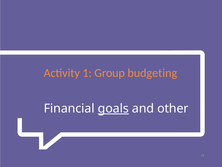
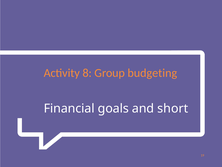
1: 1 -> 8
goals underline: present -> none
other: other -> short
